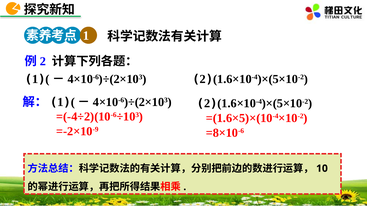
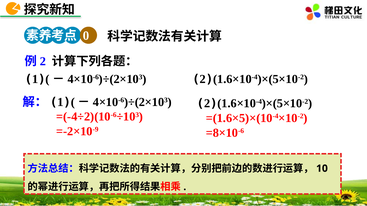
1: 1 -> 0
